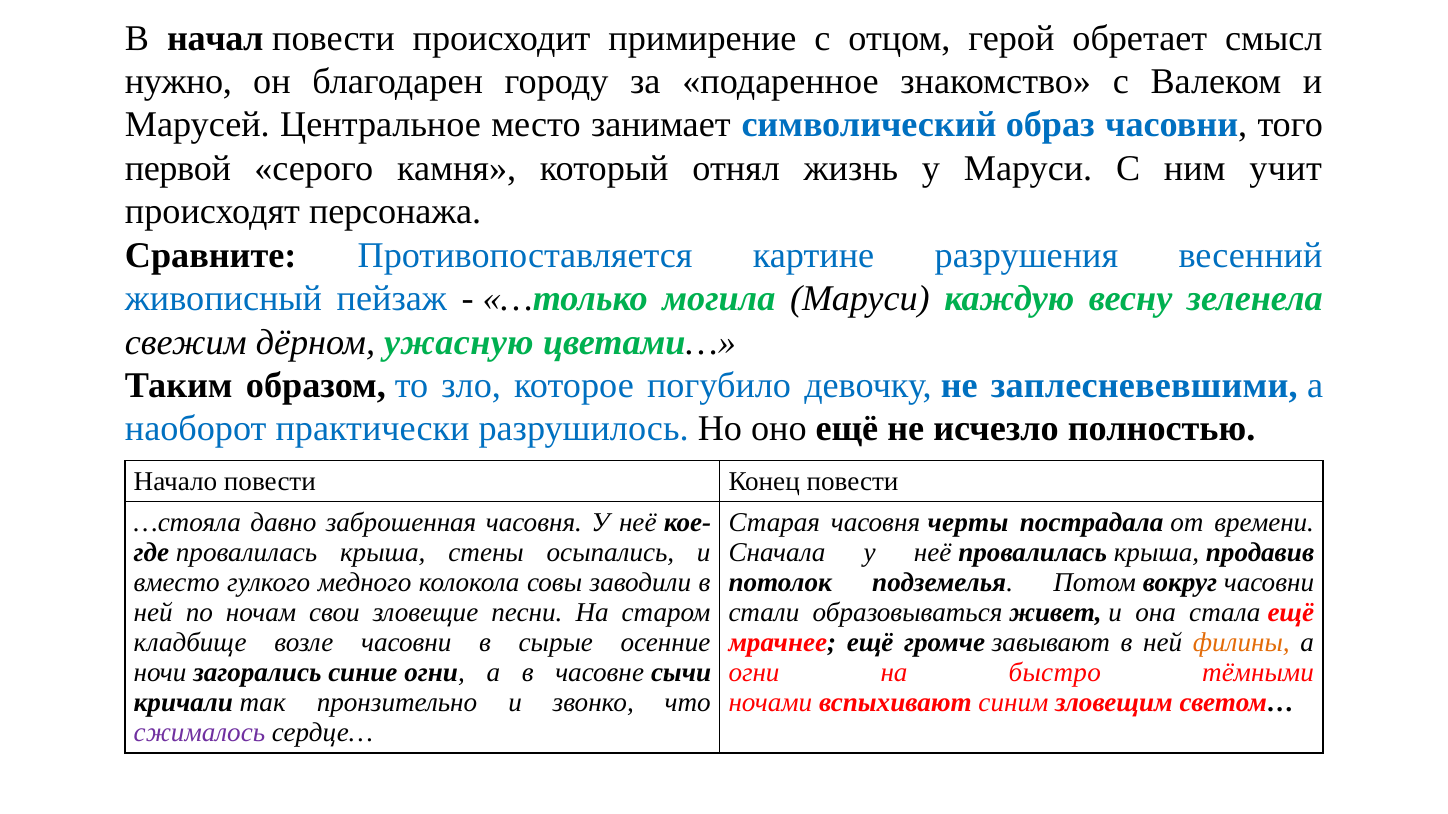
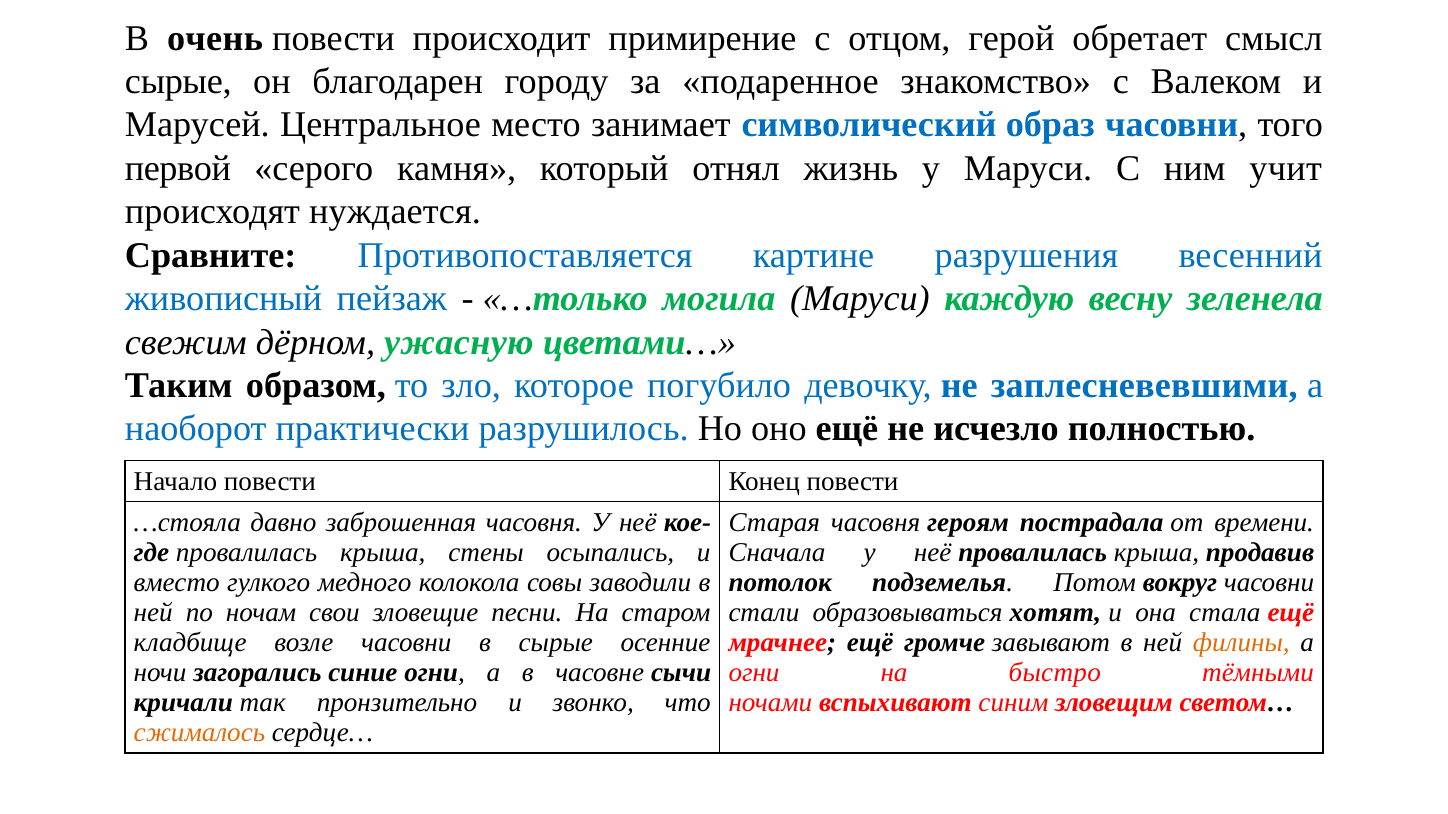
начал: начал -> очень
нужно at (178, 82): нужно -> сырые
персонажа: персонажа -> нуждается
черты: черты -> героям
живет: живет -> хотят
сжималось colour: purple -> orange
